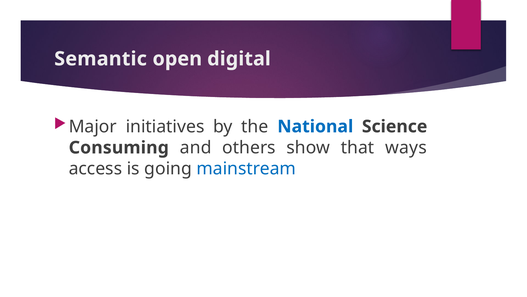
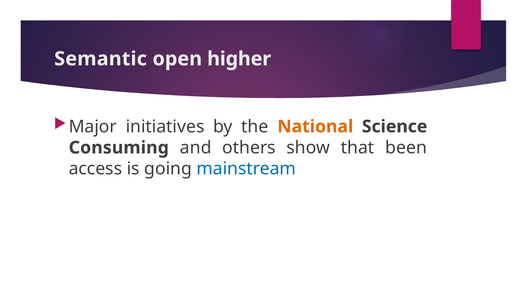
digital: digital -> higher
National colour: blue -> orange
ways: ways -> been
